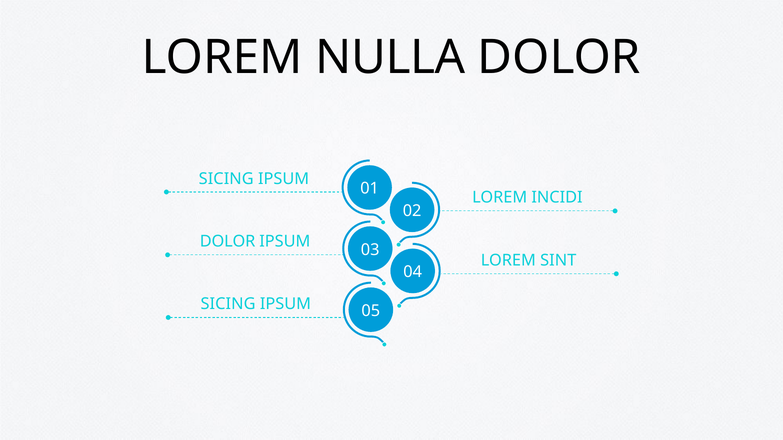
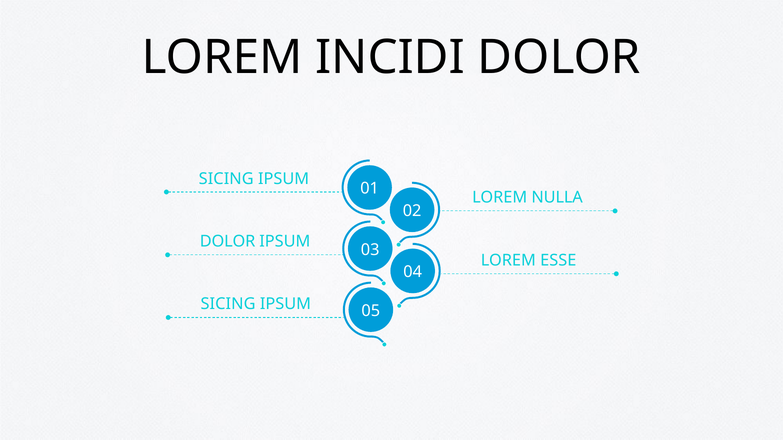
NULLA: NULLA -> INCIDI
INCIDI: INCIDI -> NULLA
SINT: SINT -> ESSE
